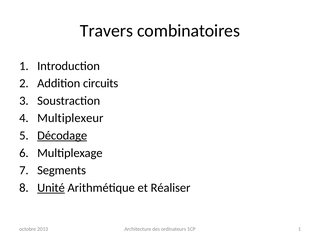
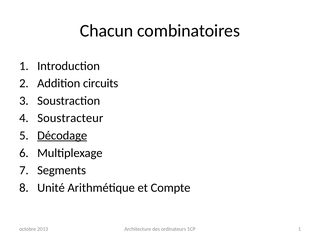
Travers: Travers -> Chacun
Multiplexeur: Multiplexeur -> Soustracteur
Unité underline: present -> none
Réaliser: Réaliser -> Compte
